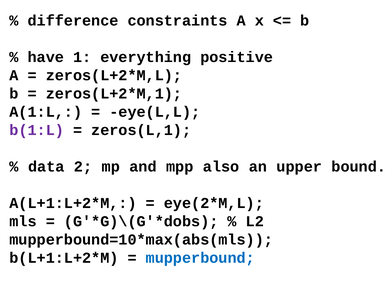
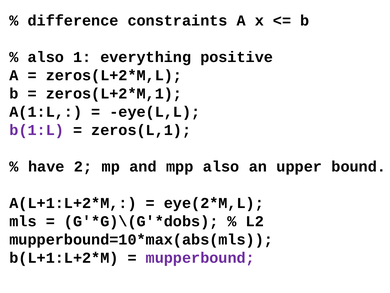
have at (46, 57): have -> also
data: data -> have
mupperbound colour: blue -> purple
